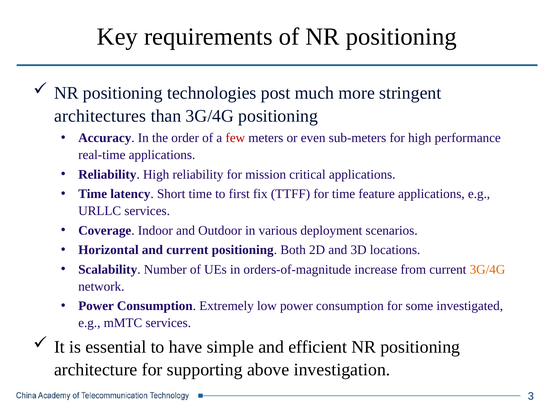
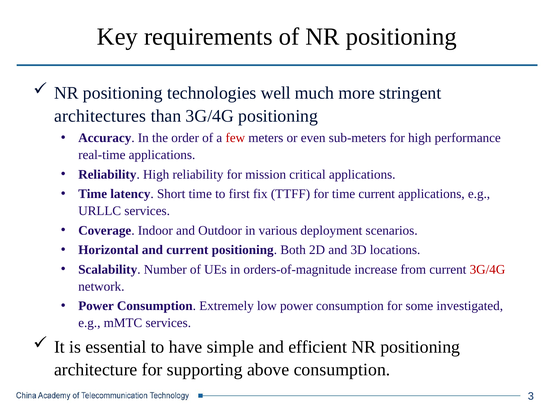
post: post -> well
time feature: feature -> current
3G/4G at (487, 270) colour: orange -> red
above investigation: investigation -> consumption
